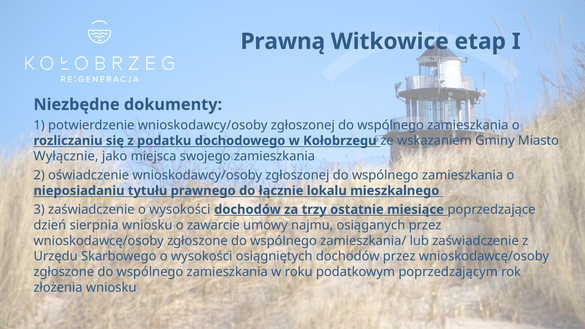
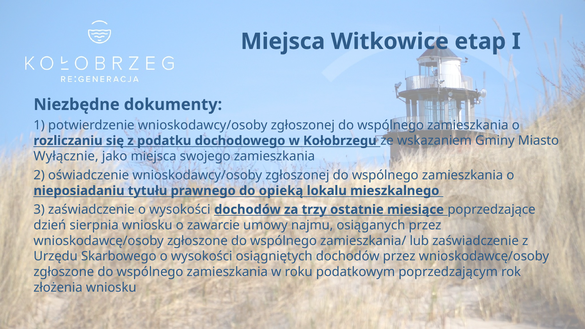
Prawną at (283, 41): Prawną -> Miejsca
łącznie: łącznie -> opieką
